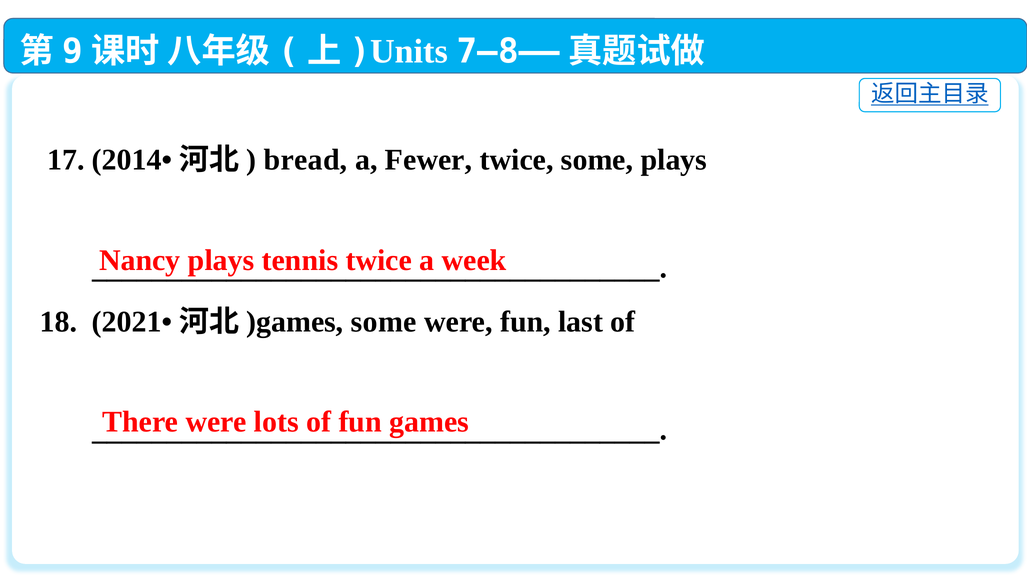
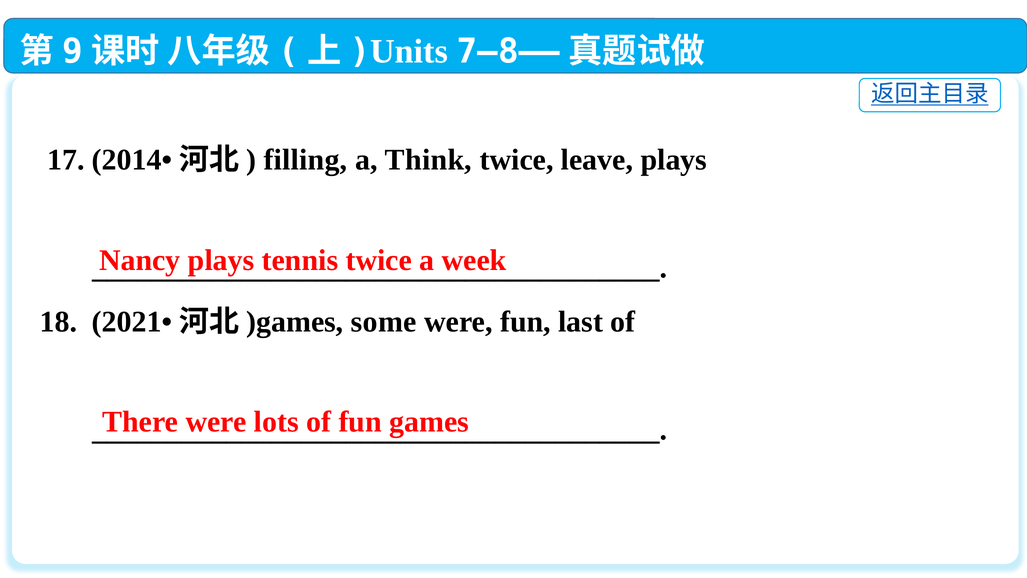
bread: bread -> filling
Fewer: Fewer -> Think
twice some: some -> leave
